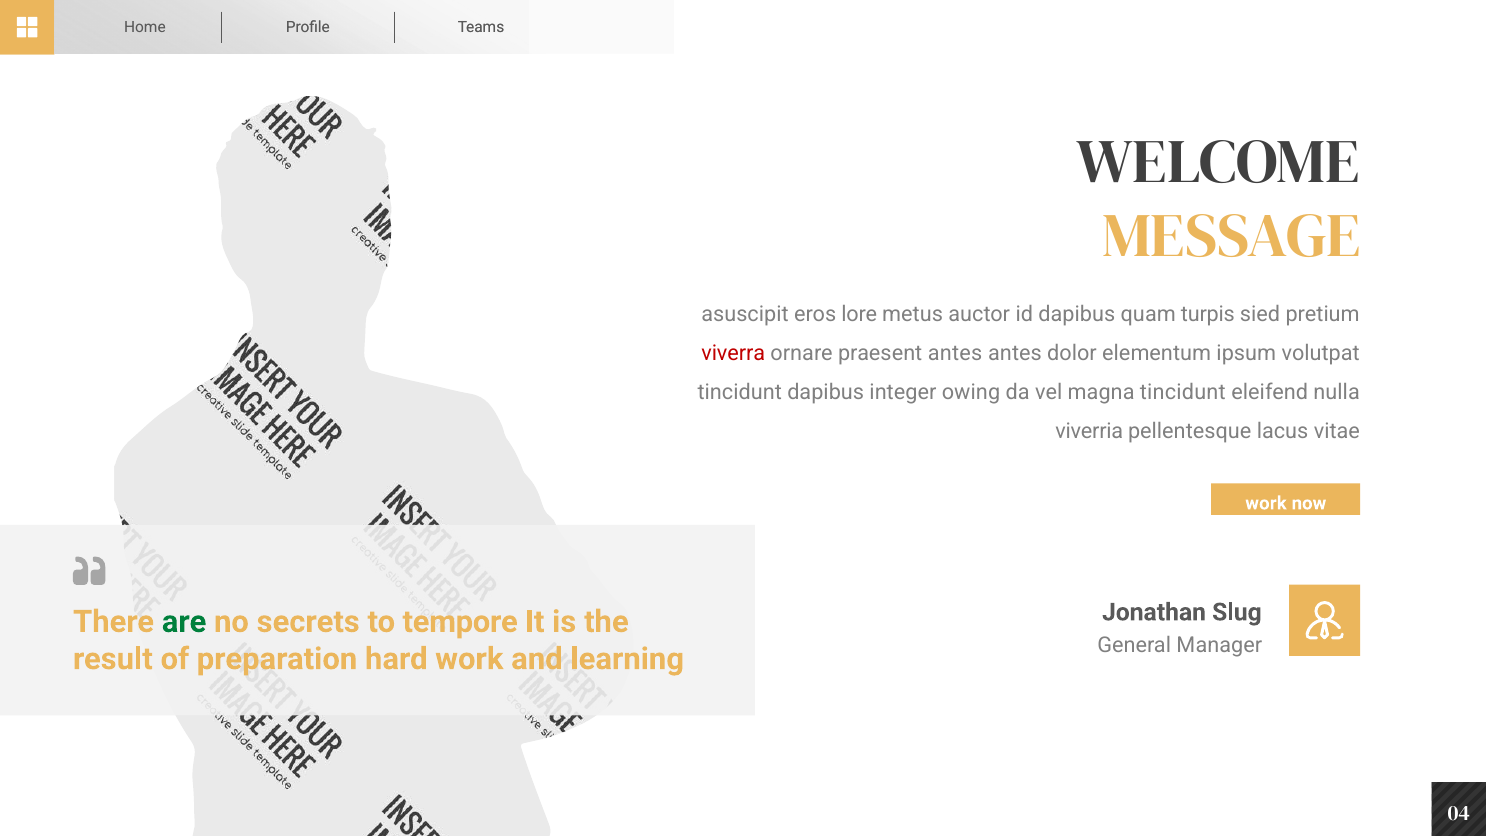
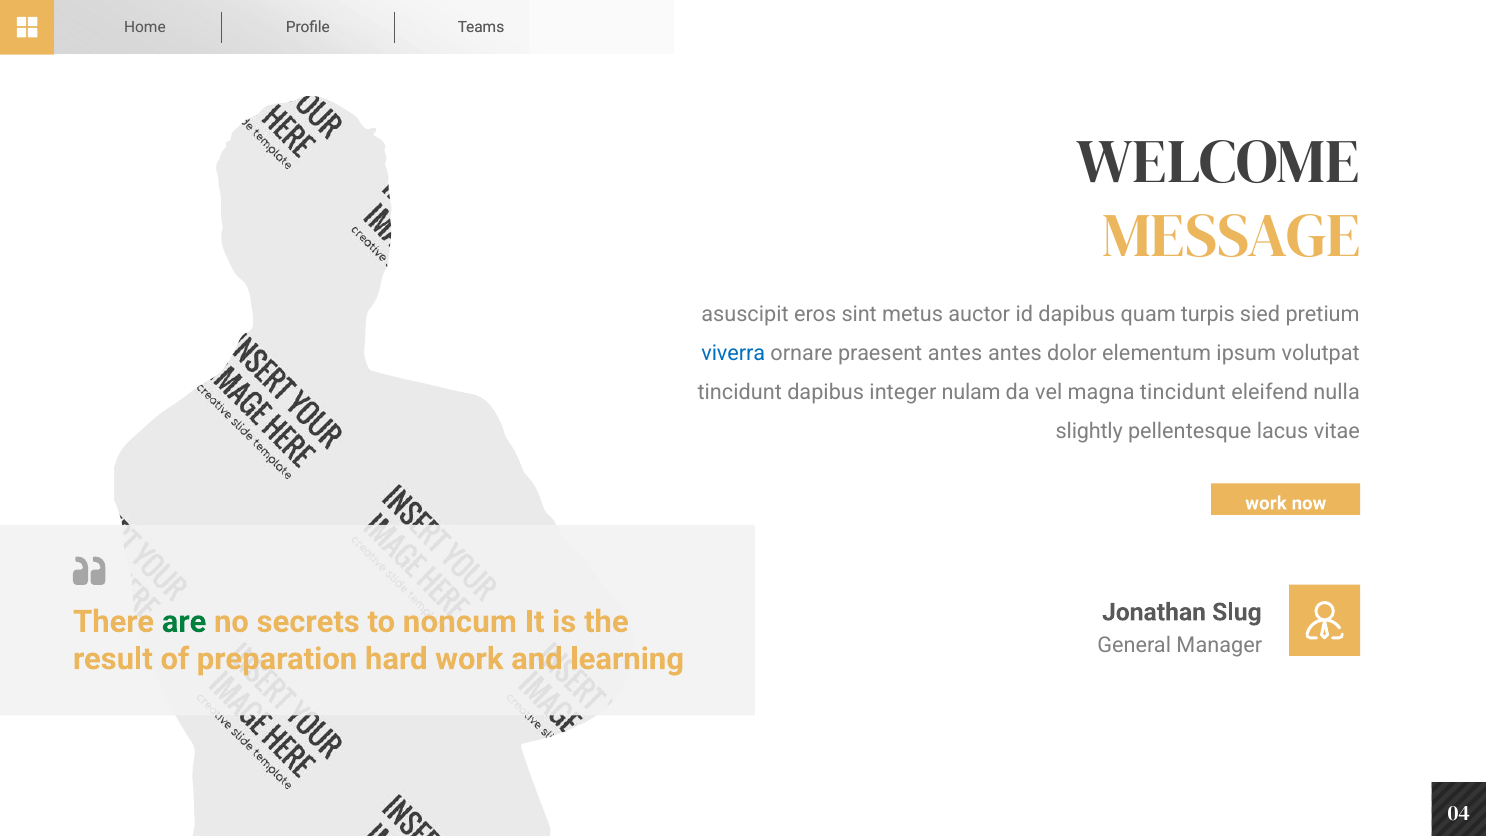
lore: lore -> sint
viverra colour: red -> blue
owing: owing -> nulam
viverria: viverria -> slightly
tempore: tempore -> noncum
